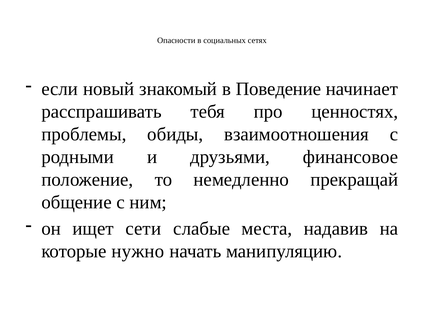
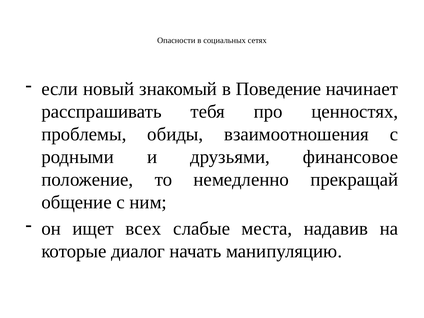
сети: сети -> всех
нужно: нужно -> диалог
